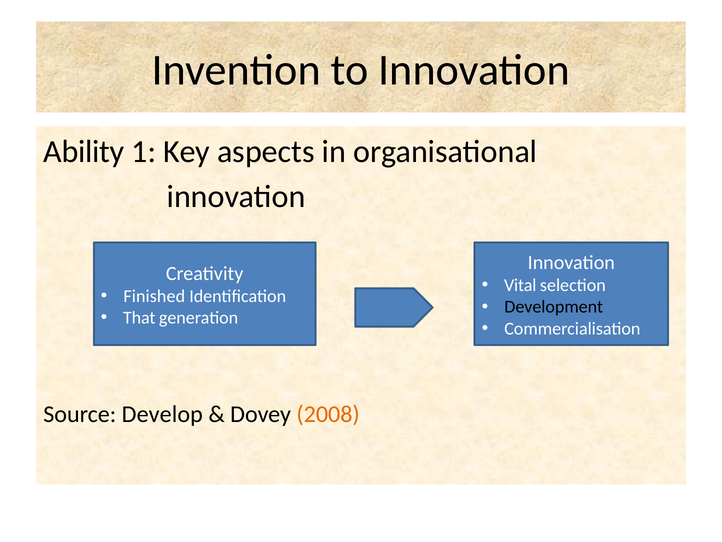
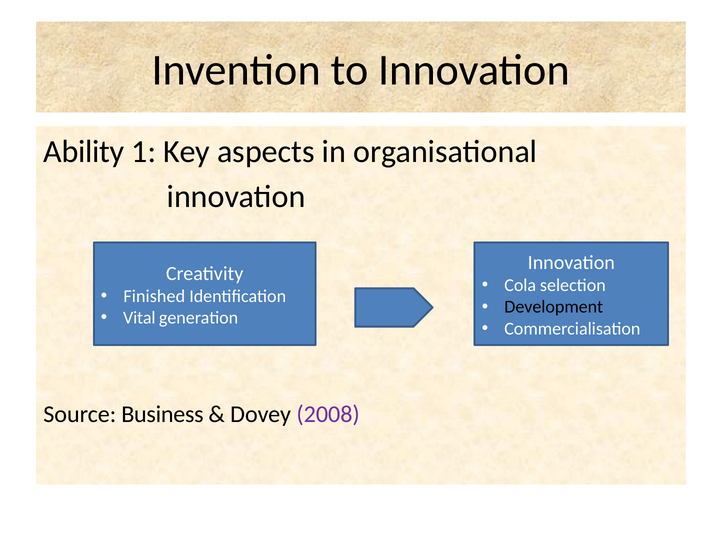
Vital: Vital -> Cola
That: That -> Vital
Develop: Develop -> Business
2008 colour: orange -> purple
